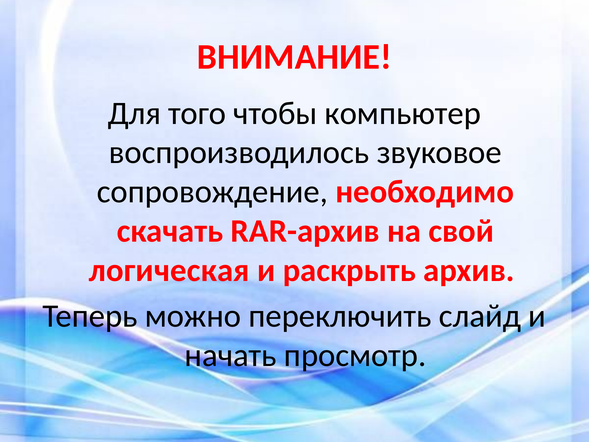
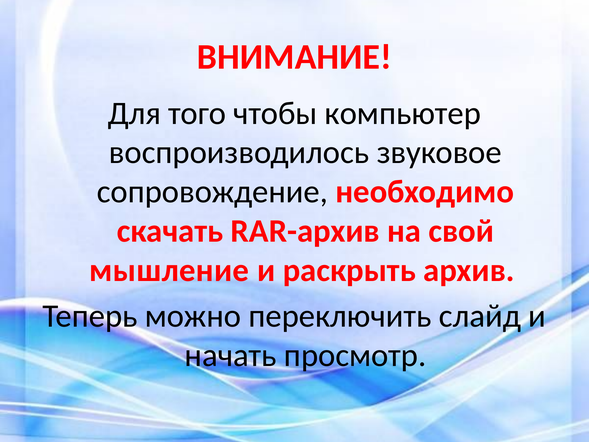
логическая: логическая -> мышление
